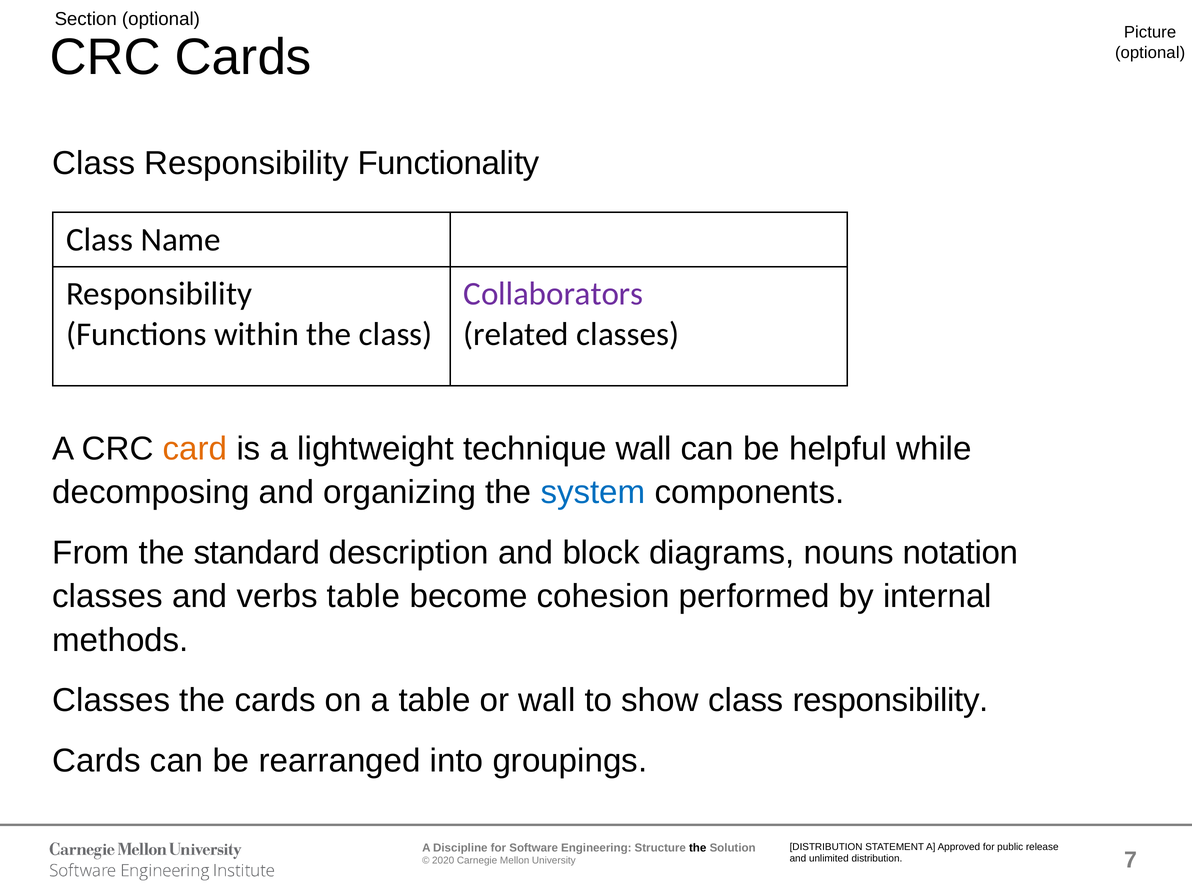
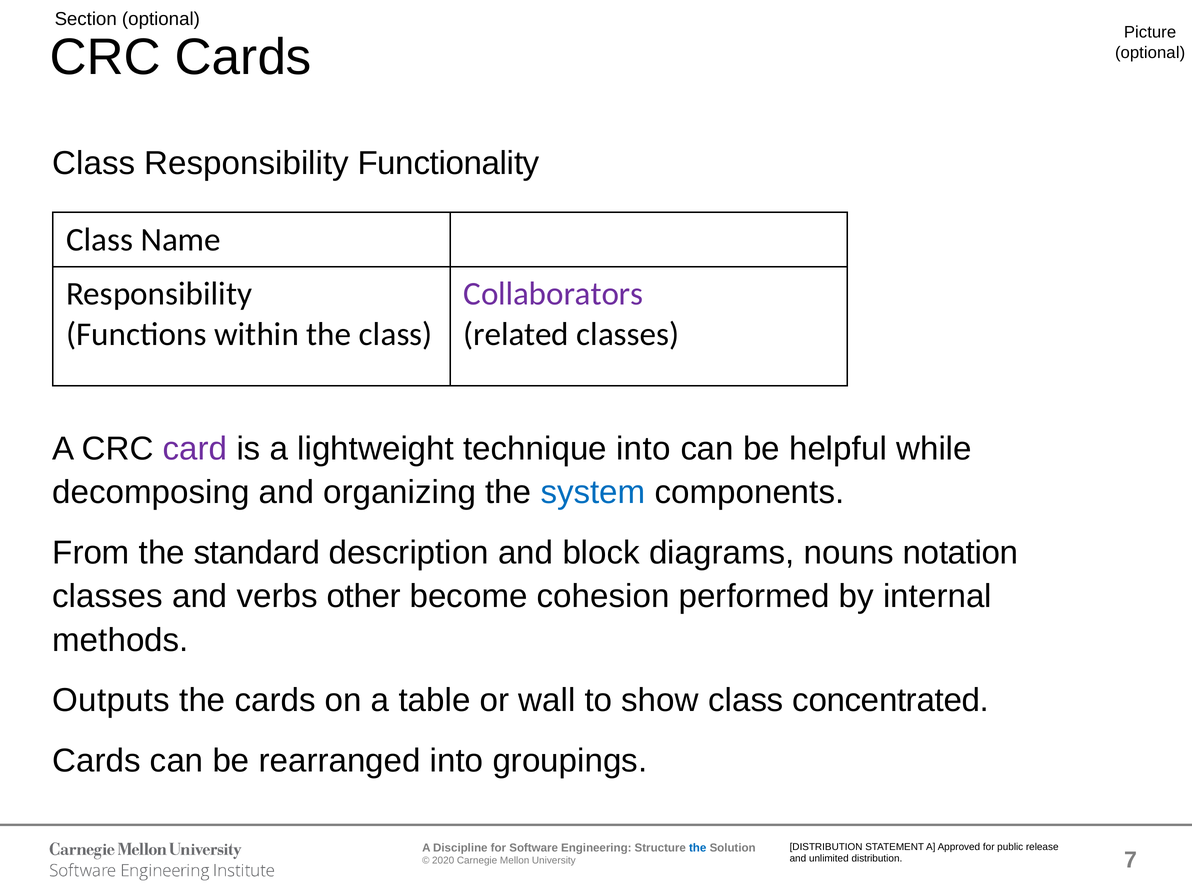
card colour: orange -> purple
technique wall: wall -> into
verbs table: table -> other
Classes at (111, 700): Classes -> Outputs
show class responsibility: responsibility -> concentrated
the at (698, 848) colour: black -> blue
